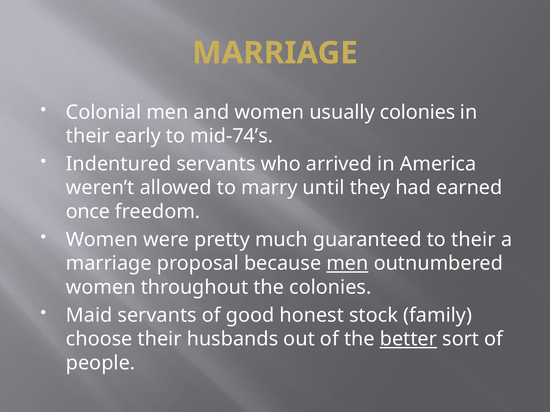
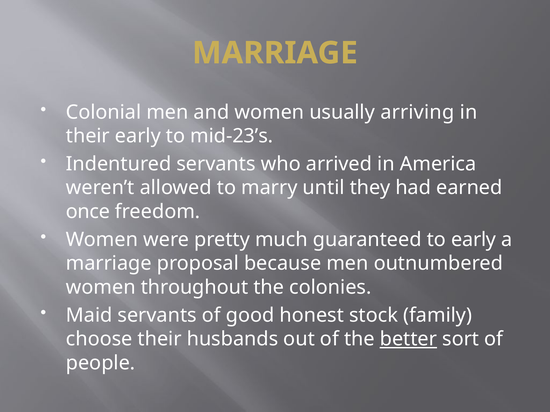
usually colonies: colonies -> arriving
mid-74’s: mid-74’s -> mid-23’s
to their: their -> early
men at (347, 264) underline: present -> none
